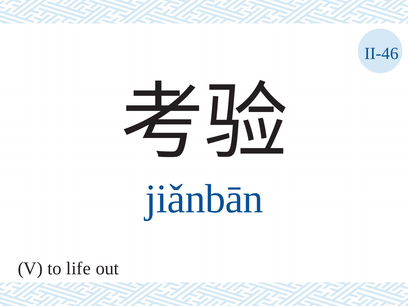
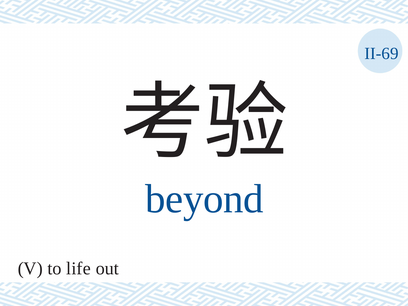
II-46: II-46 -> II-69
jiǎnbān: jiǎnbān -> beyond
